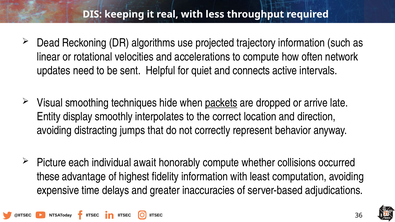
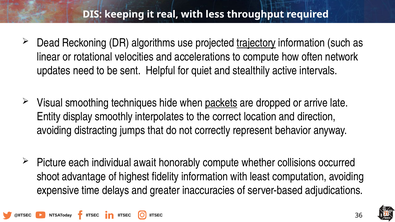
trajectory underline: none -> present
connects: connects -> stealthily
these: these -> shoot
